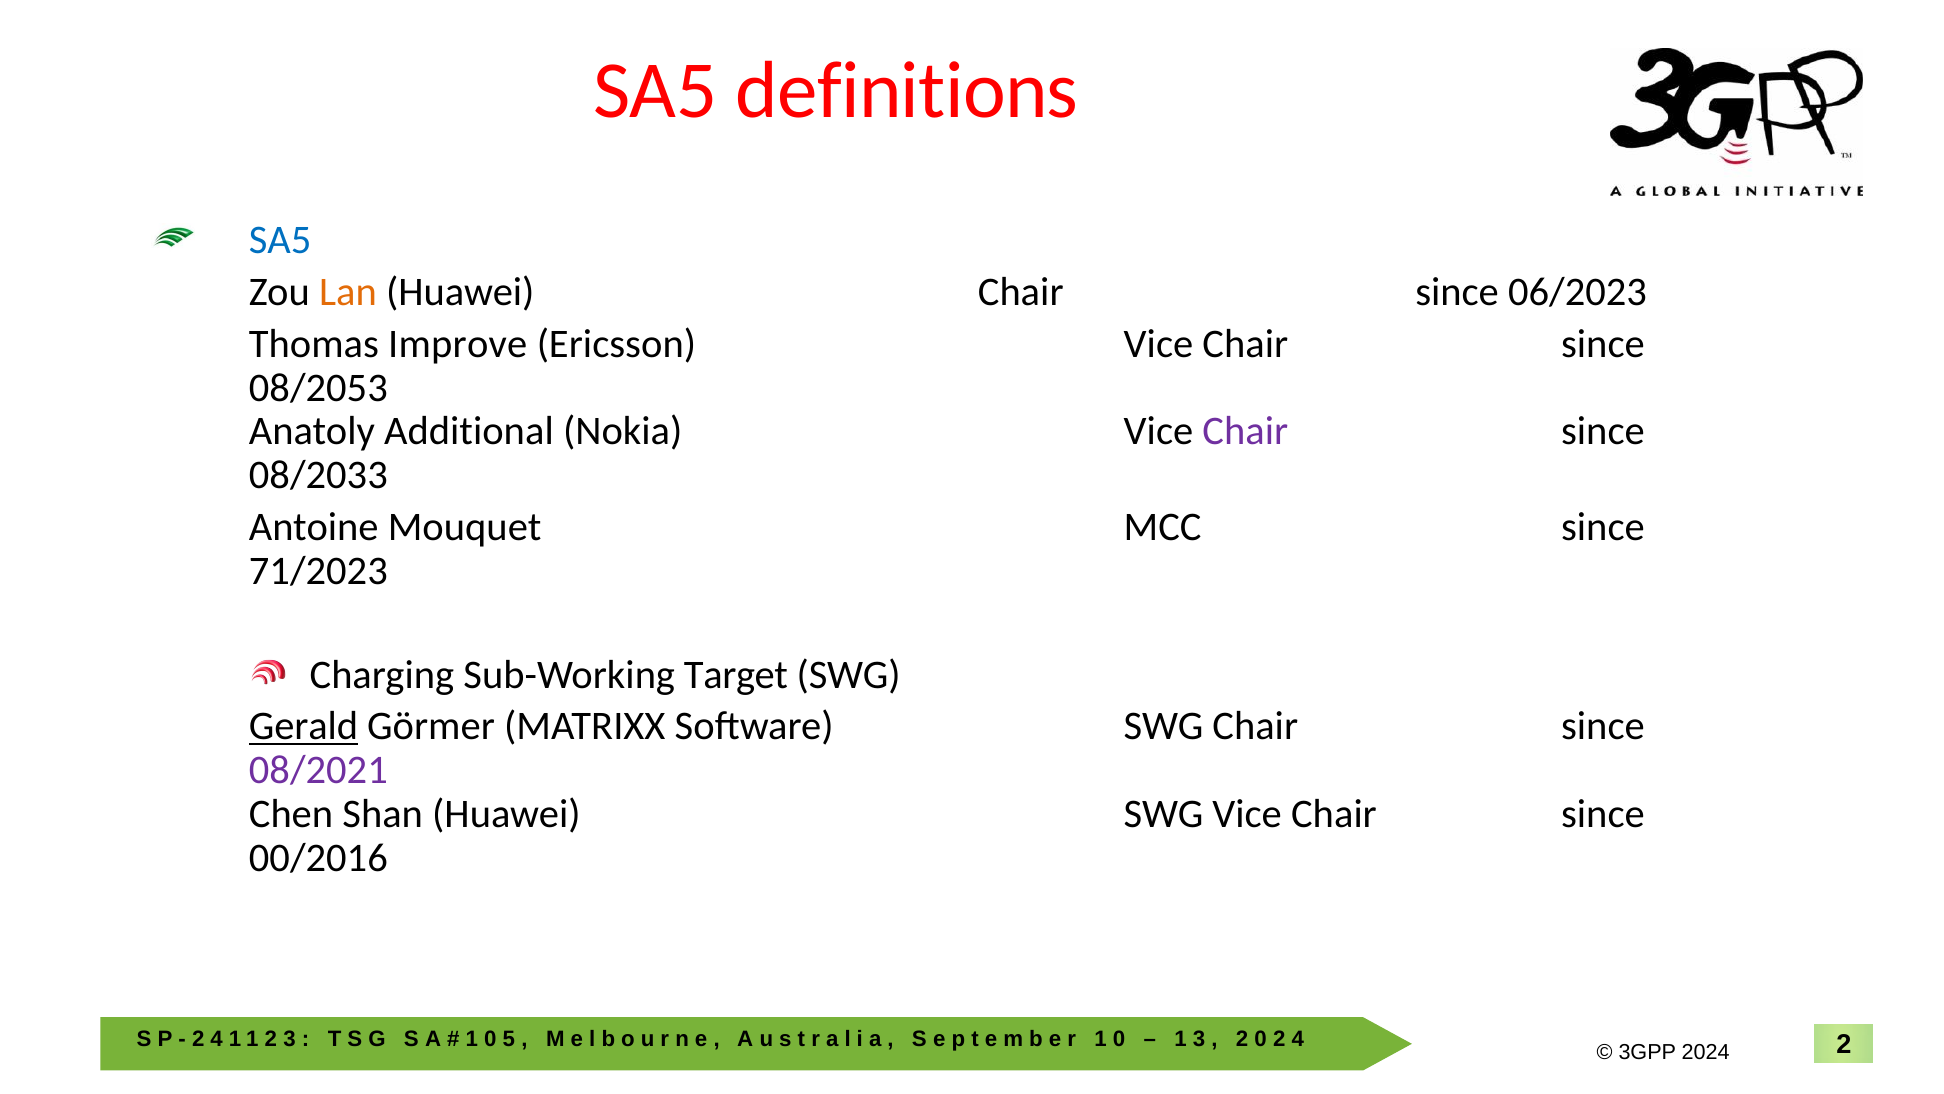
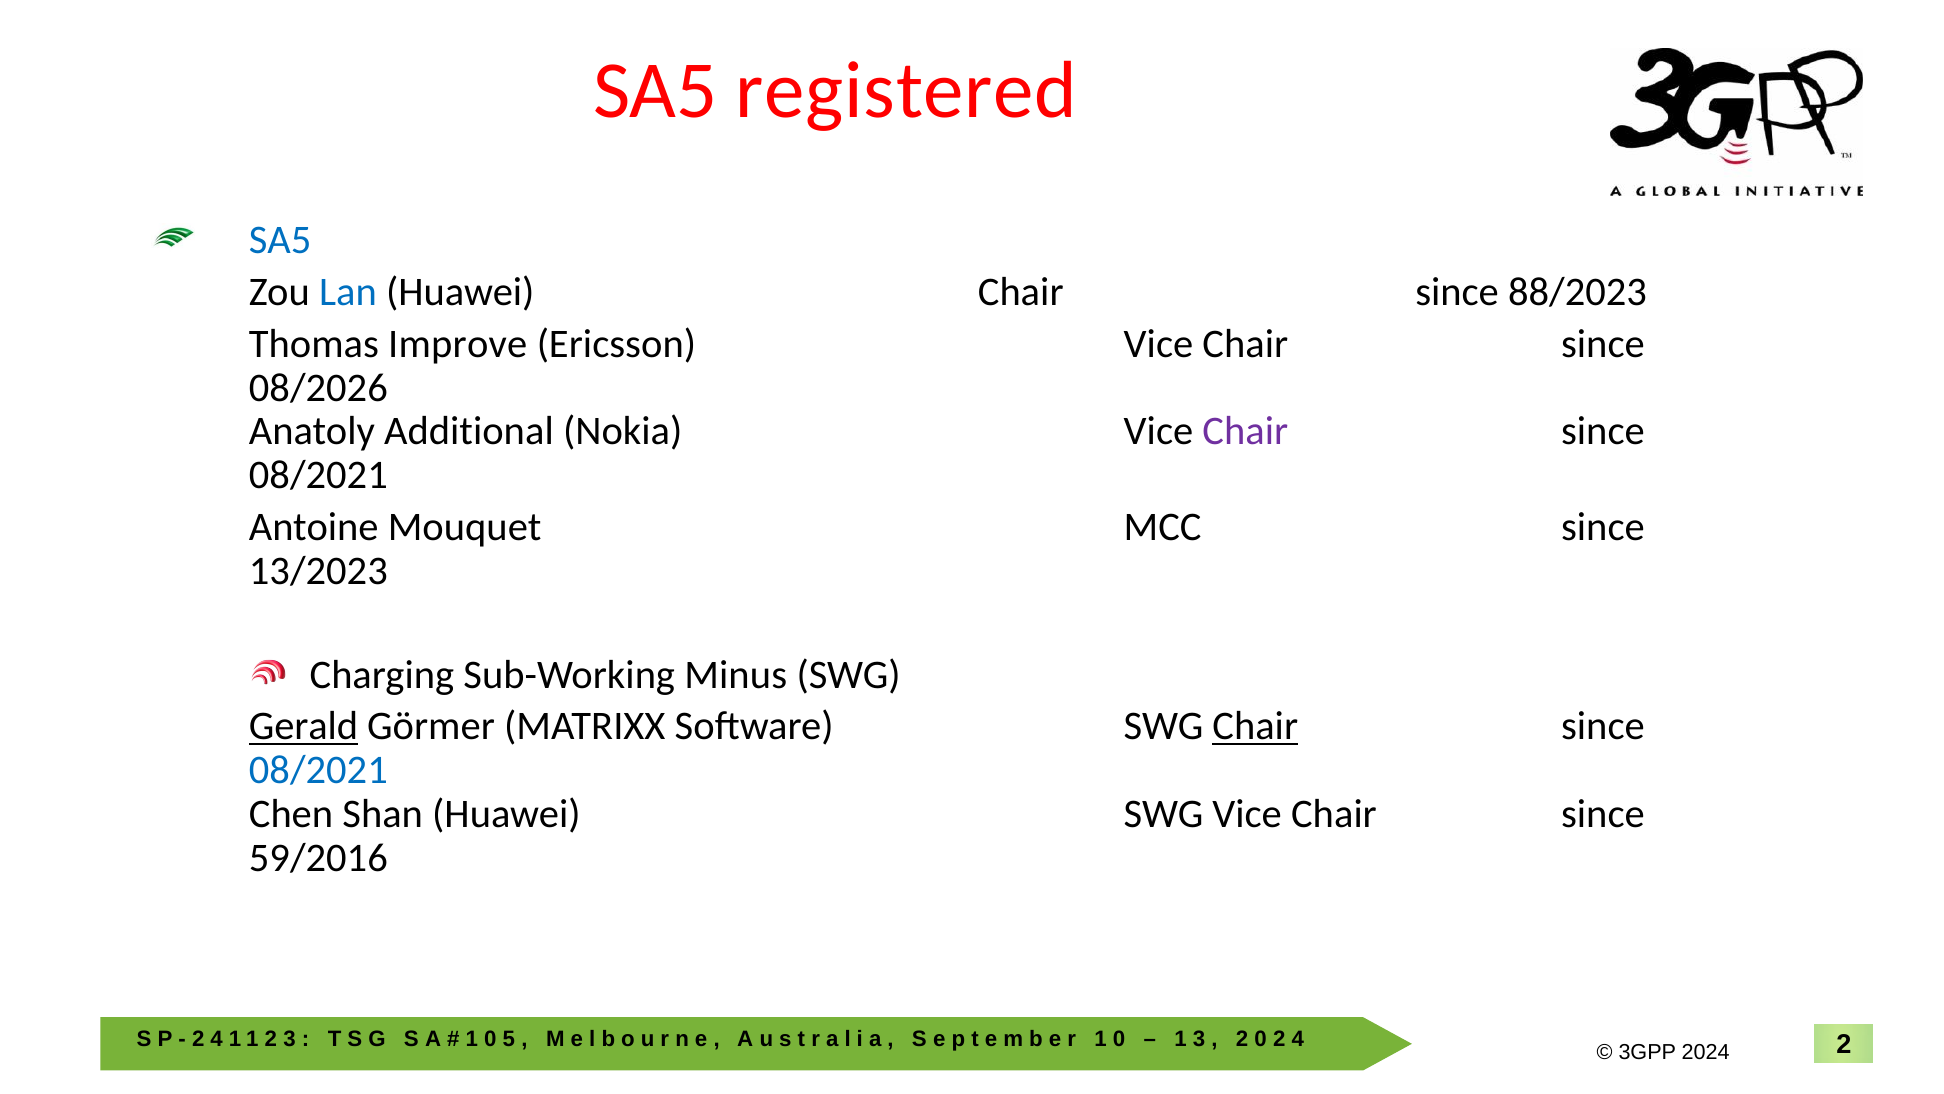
definitions: definitions -> registered
Lan colour: orange -> blue
06/2023: 06/2023 -> 88/2023
08/2053: 08/2053 -> 08/2026
08/2033 at (318, 475): 08/2033 -> 08/2021
71/2023: 71/2023 -> 13/2023
Target: Target -> Minus
Chair at (1255, 726) underline: none -> present
08/2021 at (318, 770) colour: purple -> blue
00/2016: 00/2016 -> 59/2016
